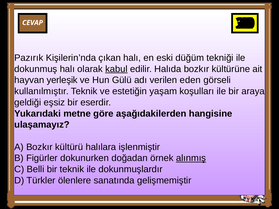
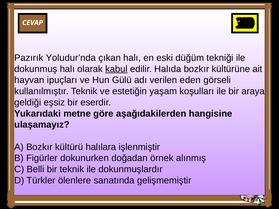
Kişilerin’nda: Kişilerin’nda -> Yoludur’nda
yerleşik: yerleşik -> ipuçları
alınmış underline: present -> none
